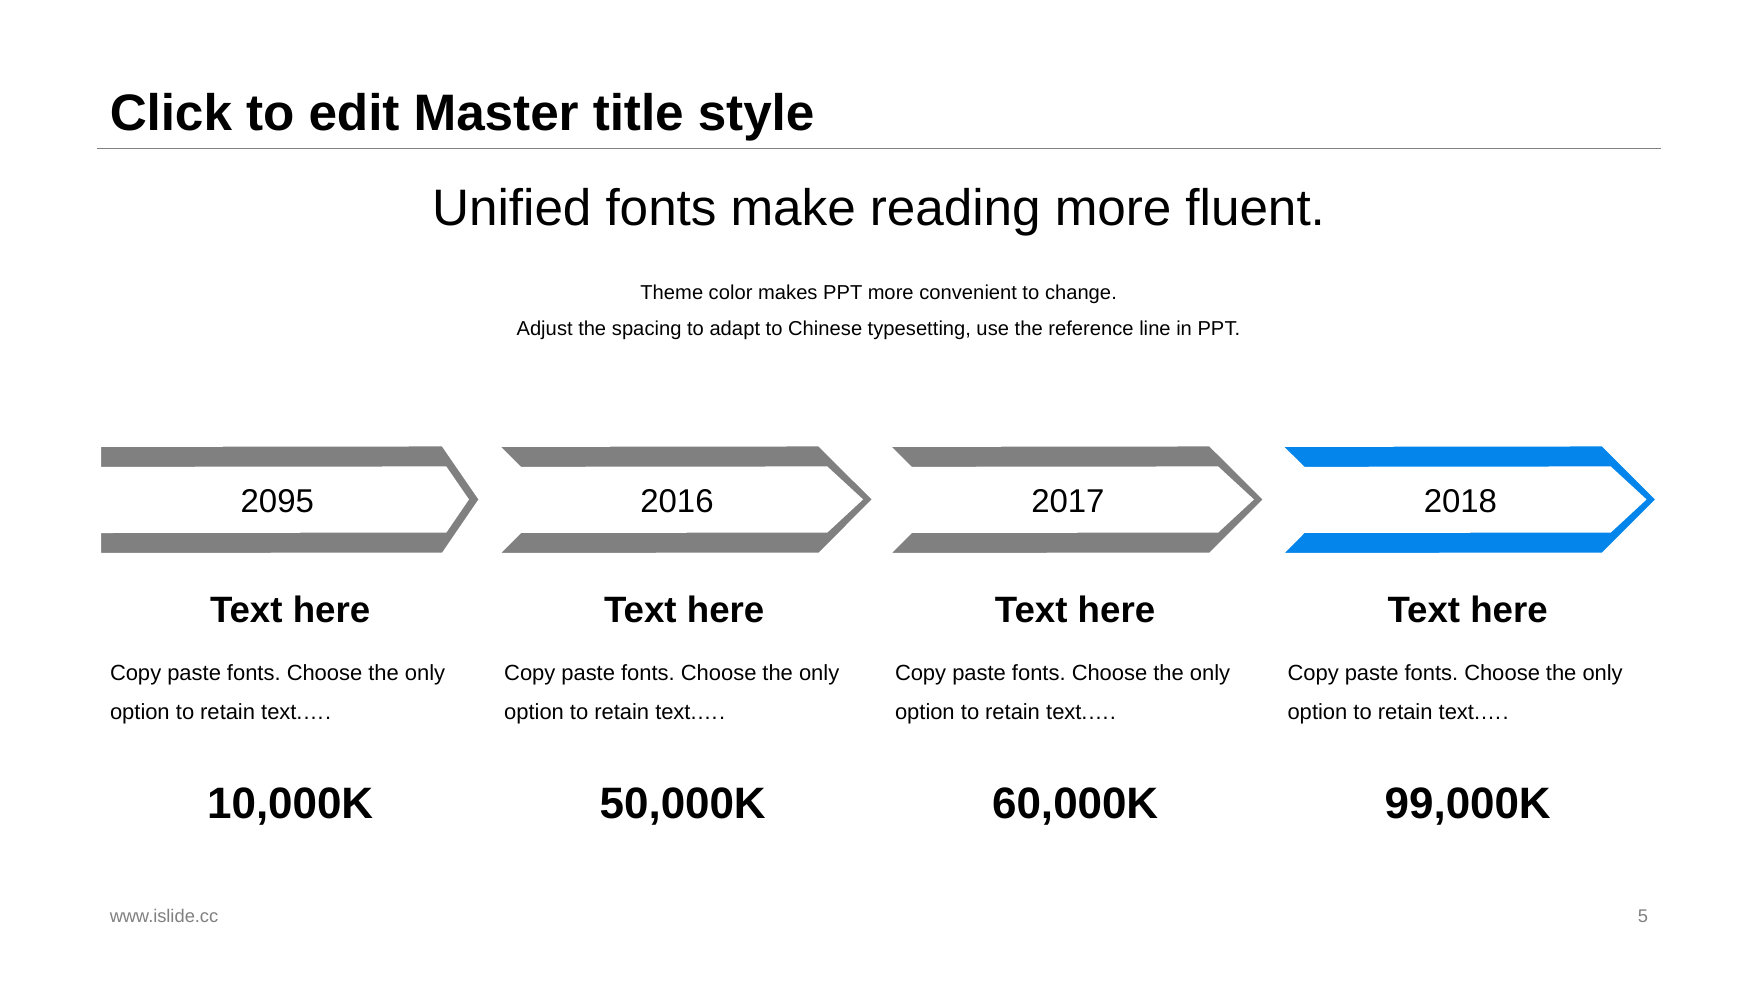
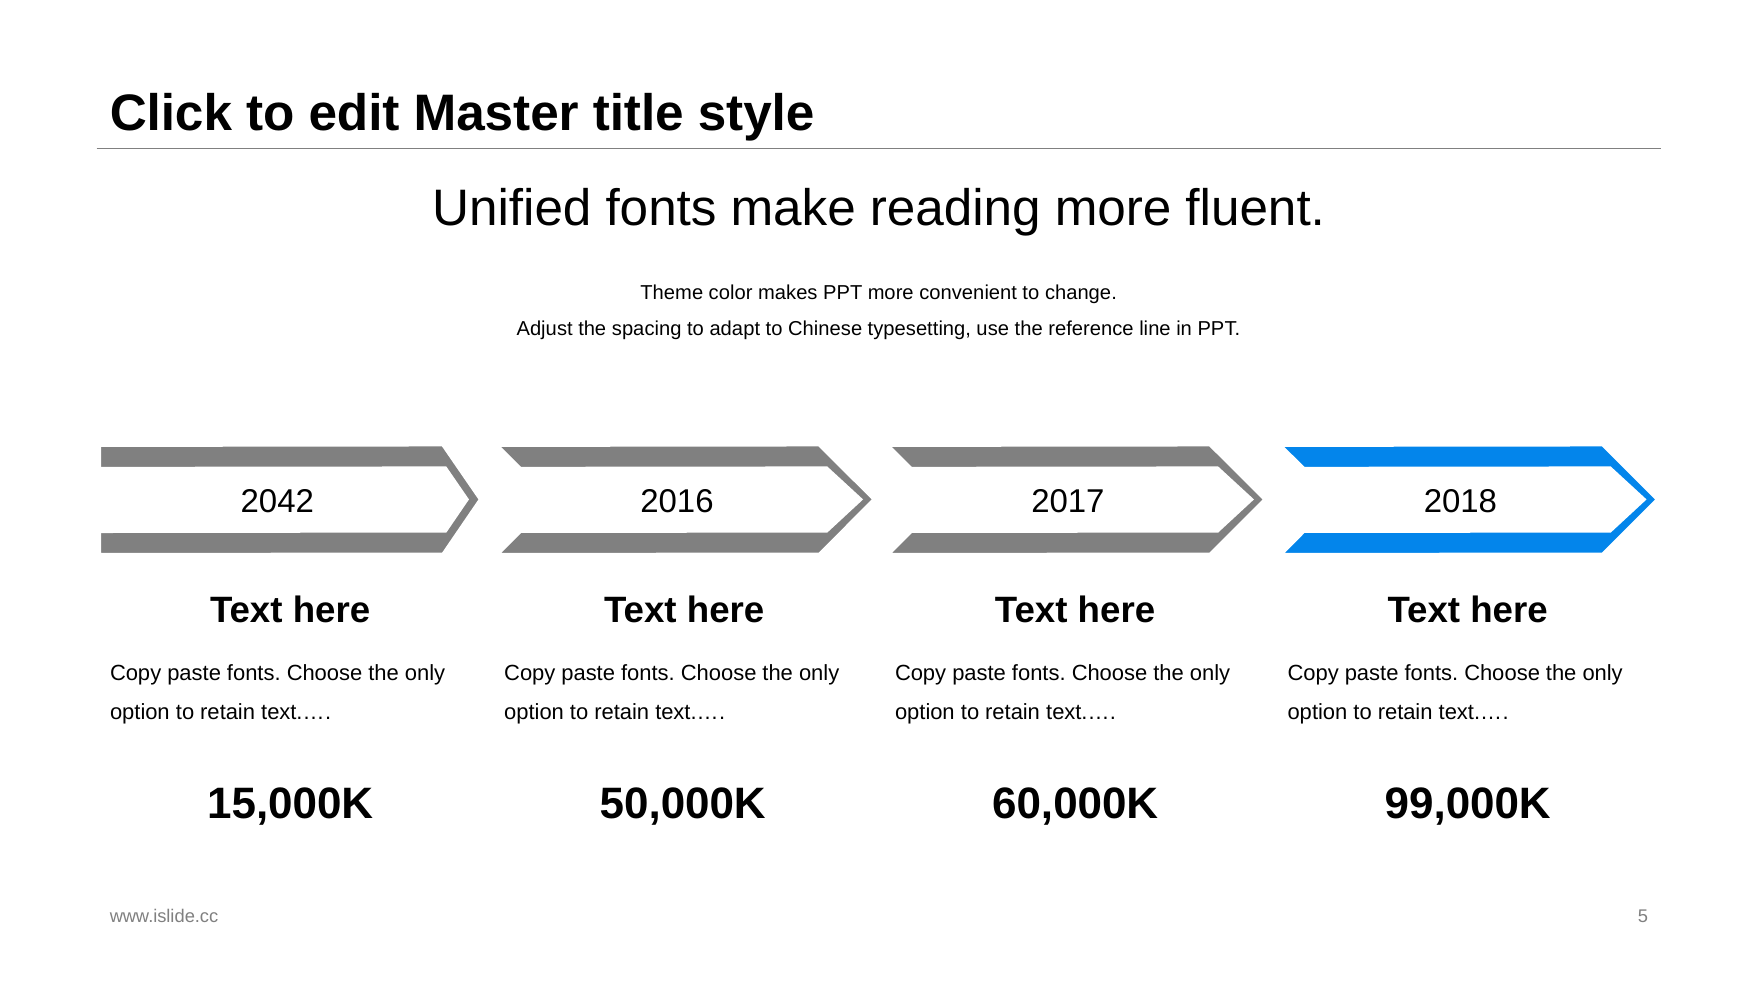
2095: 2095 -> 2042
10,000K: 10,000K -> 15,000K
